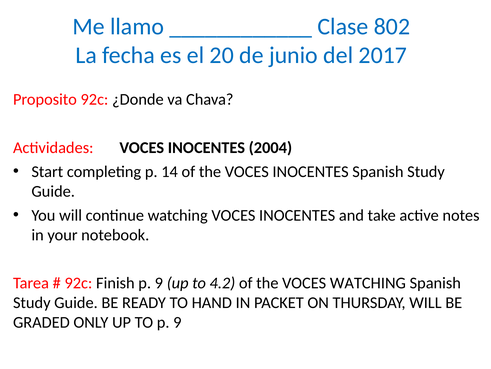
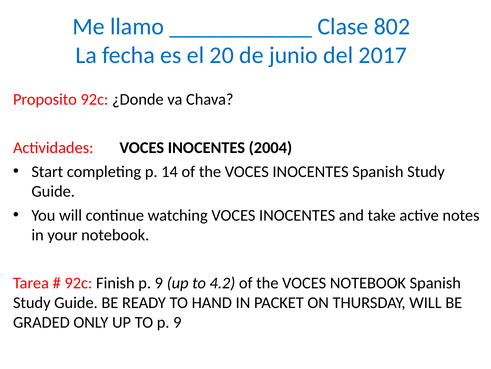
VOCES WATCHING: WATCHING -> NOTEBOOK
